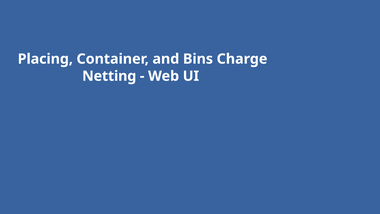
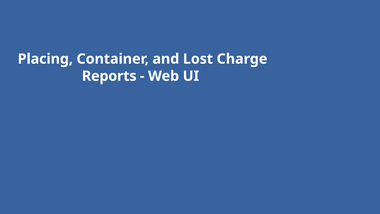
Bins: Bins -> Lost
Netting: Netting -> Reports
